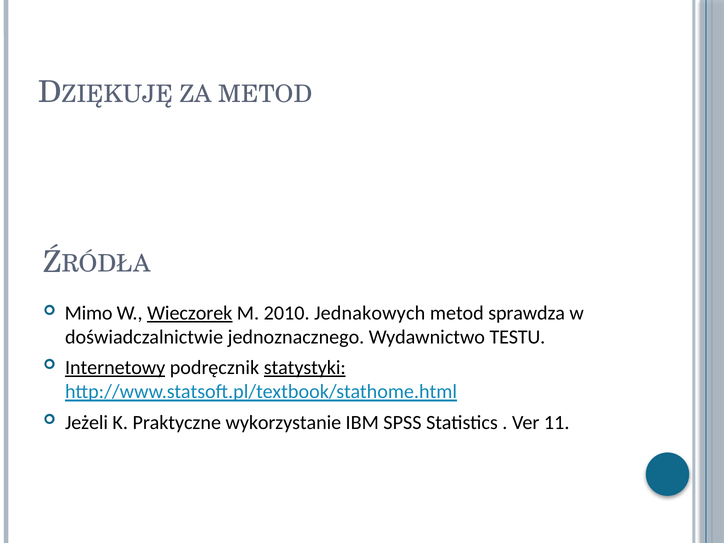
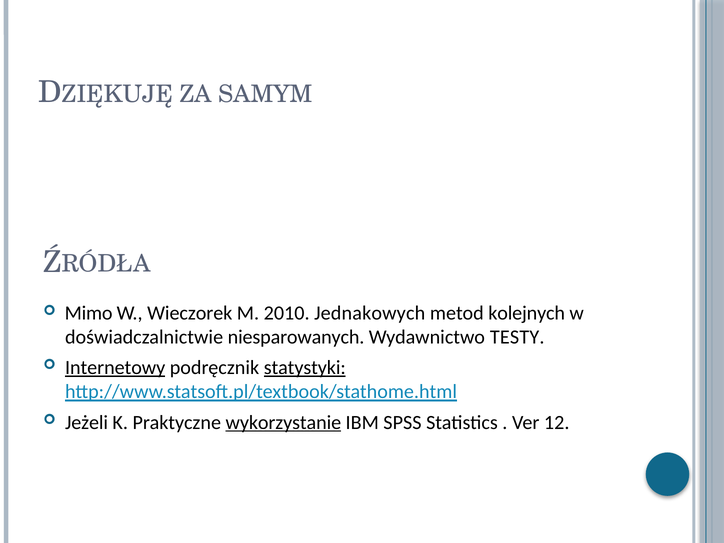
ZA METOD: METOD -> SAMYM
Wieczorek underline: present -> none
sprawdza: sprawdza -> kolejnych
jednoznacznego: jednoznacznego -> niesparowanych
TESTU: TESTU -> TESTY
wykorzystanie underline: none -> present
11: 11 -> 12
